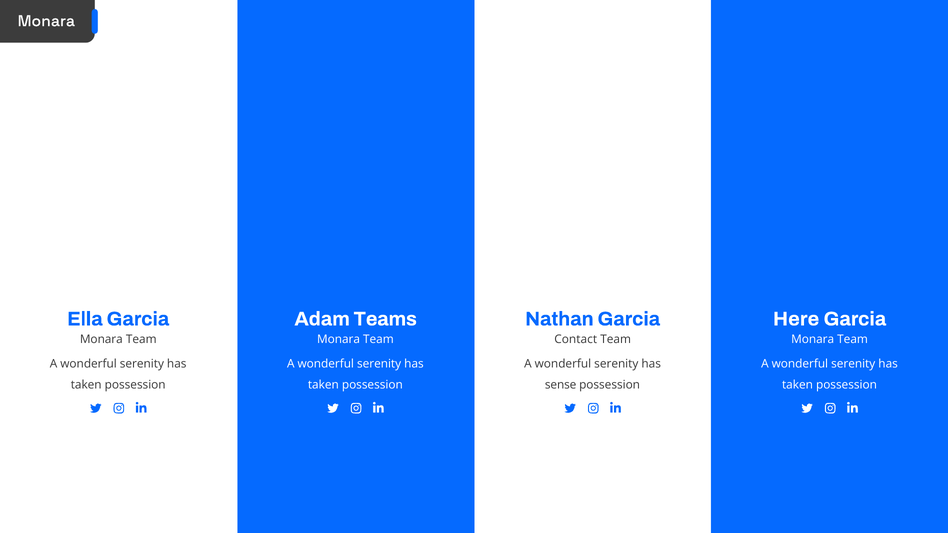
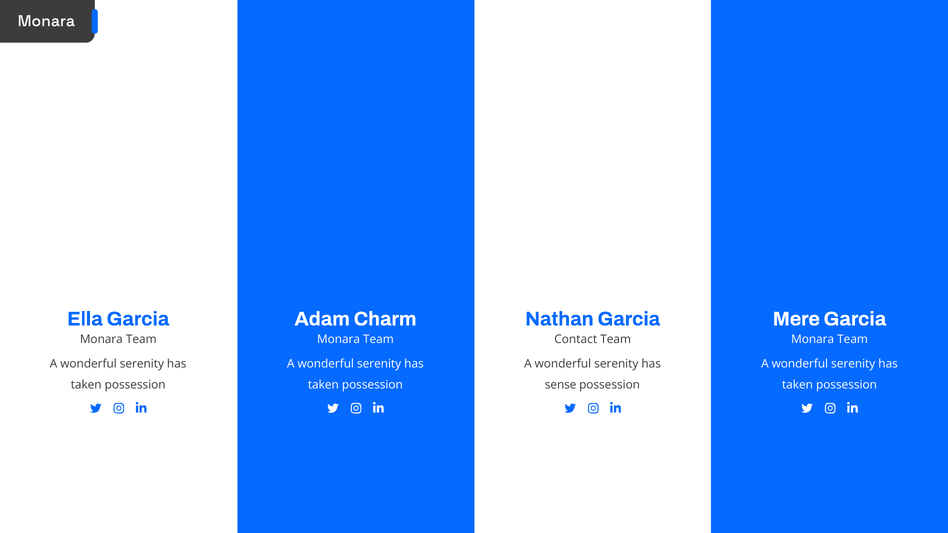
Teams: Teams -> Charm
Here: Here -> Mere
